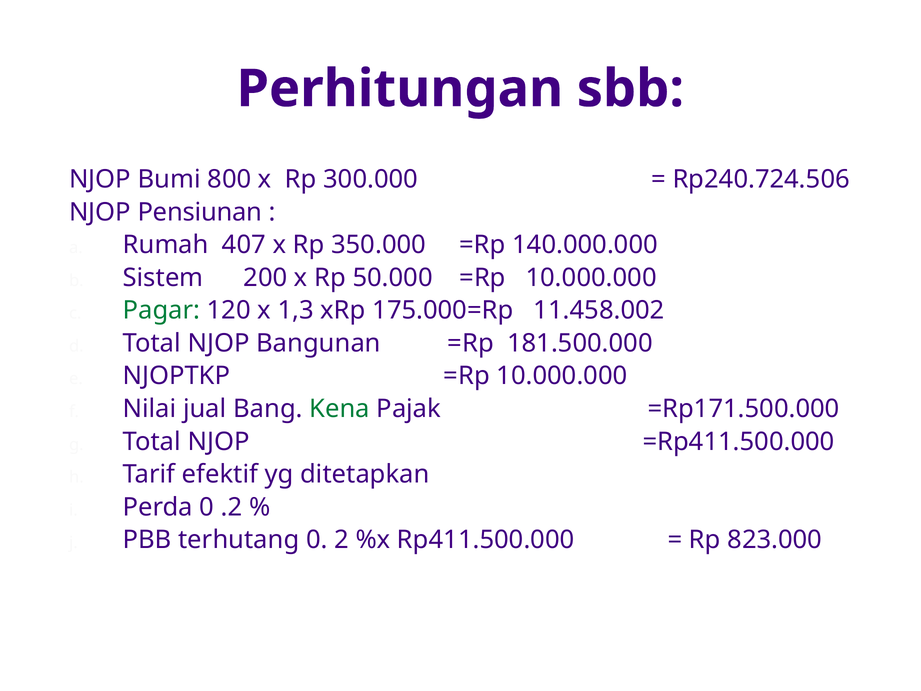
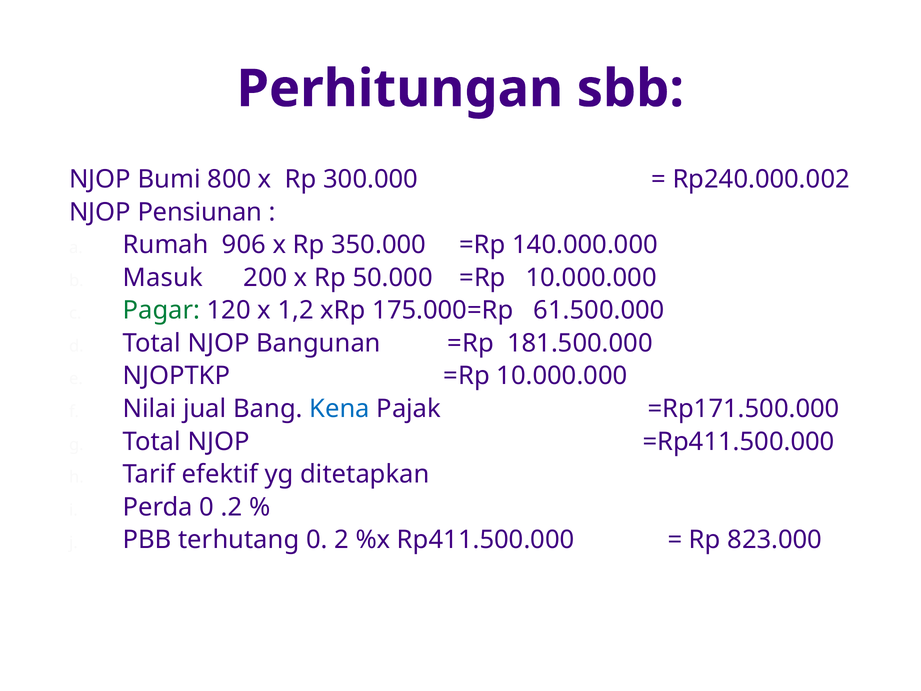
Rp240.724.506: Rp240.724.506 -> Rp240.000.002
407: 407 -> 906
Sistem: Sistem -> Masuk
1,3: 1,3 -> 1,2
11.458.002: 11.458.002 -> 61.500.000
Kena colour: green -> blue
